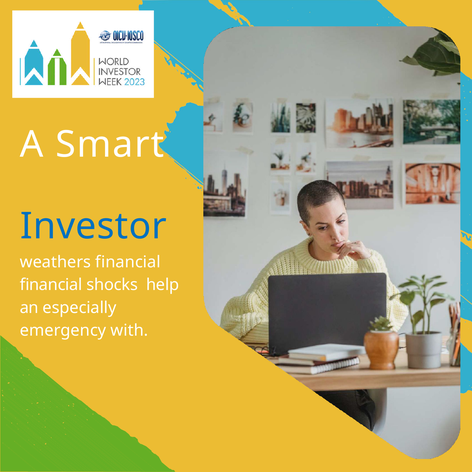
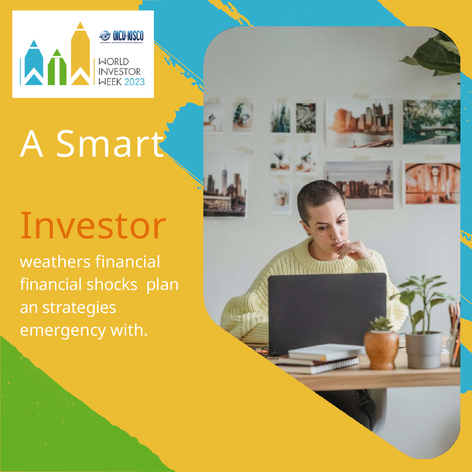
Investor colour: blue -> orange
help: help -> plan
especially: especially -> strategies
